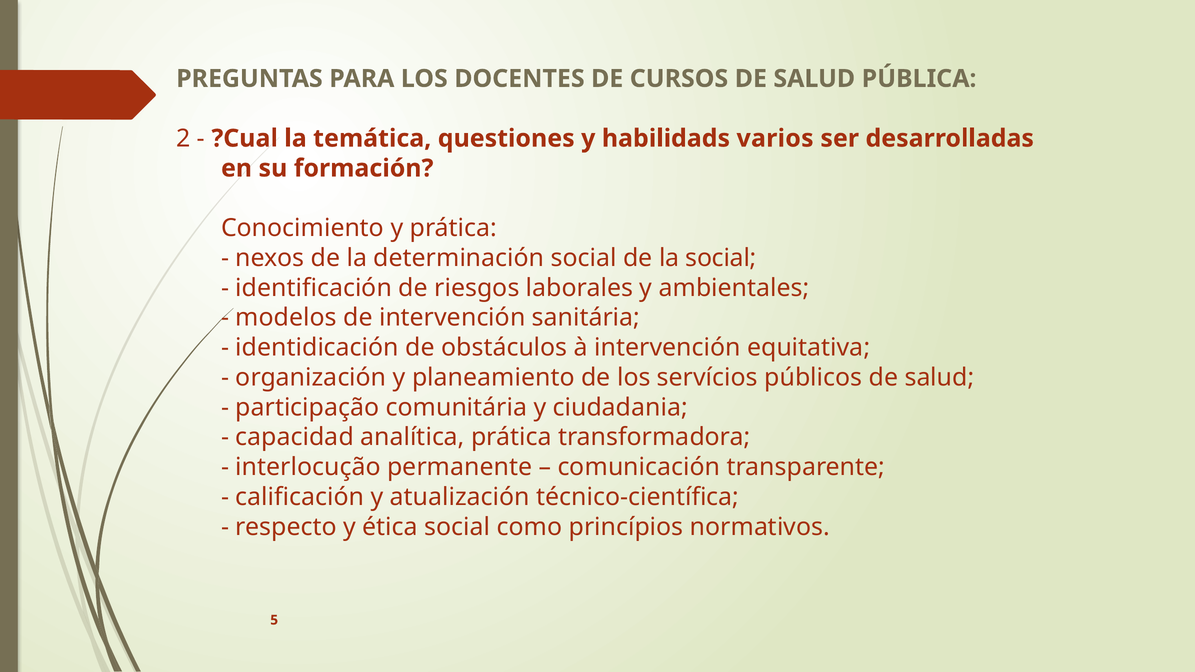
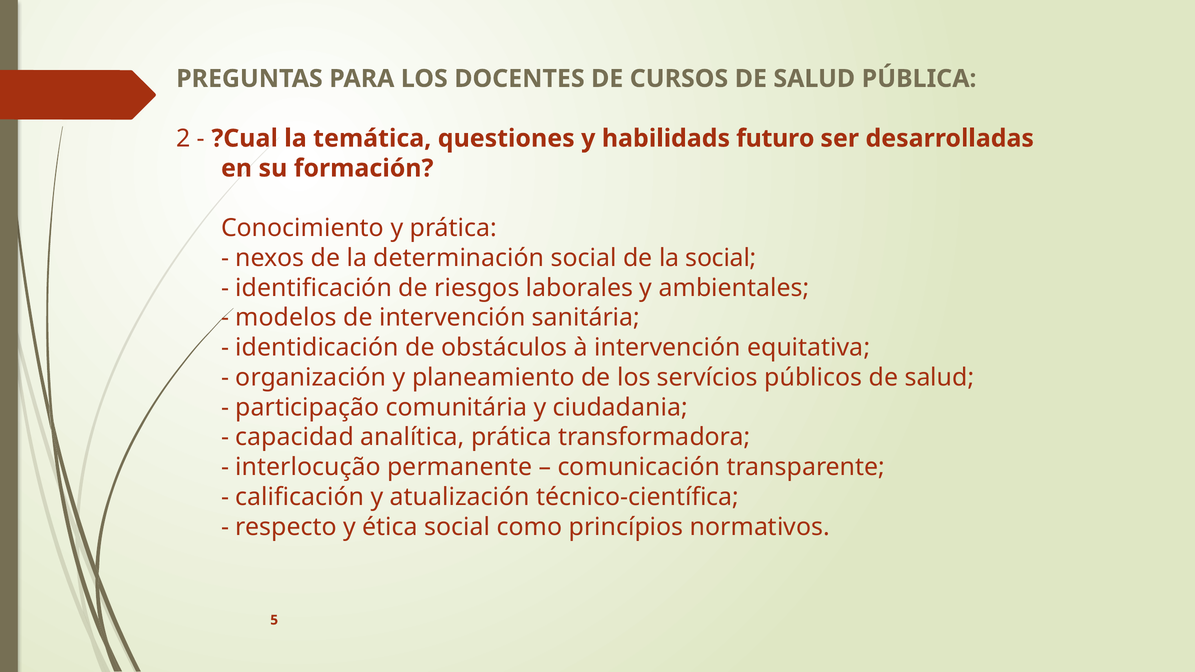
varios: varios -> futuro
